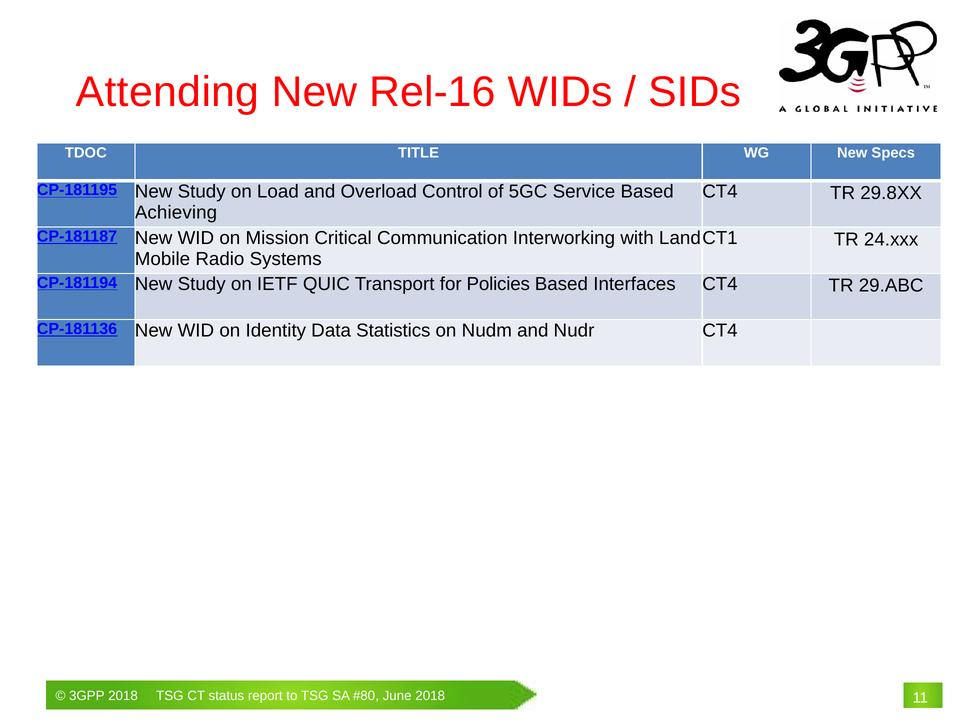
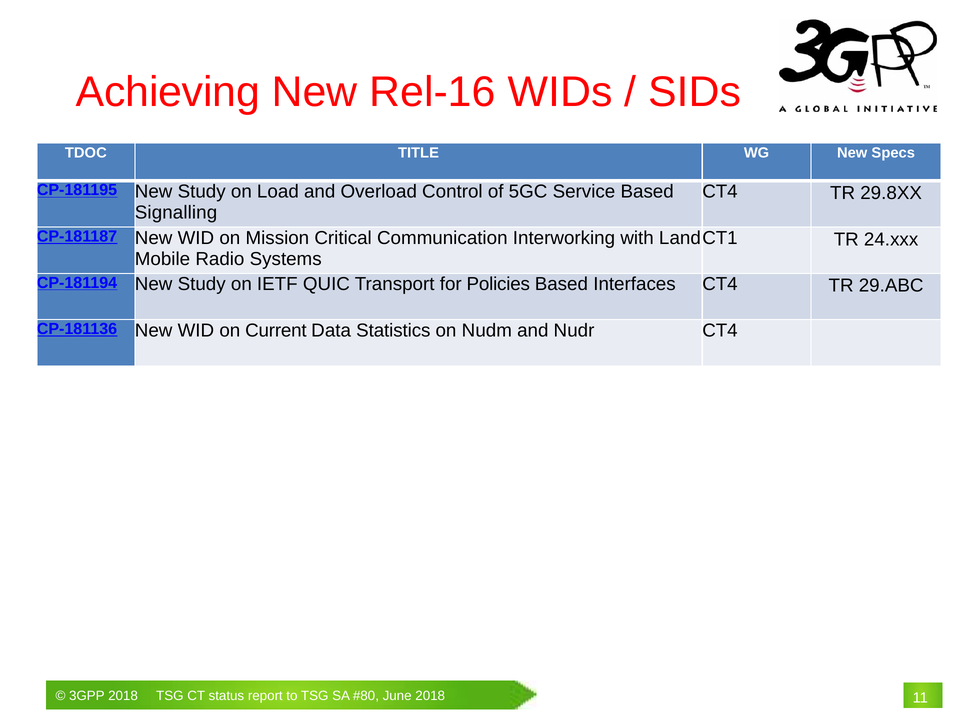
Attending: Attending -> Achieving
Achieving: Achieving -> Signalling
Identity: Identity -> Current
